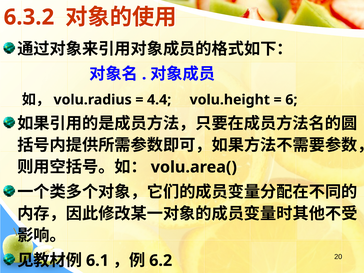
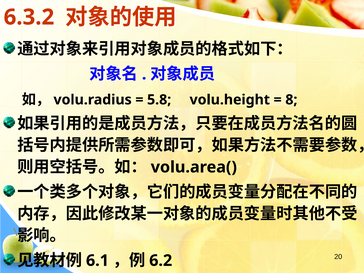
4.4: 4.4 -> 5.8
6: 6 -> 8
